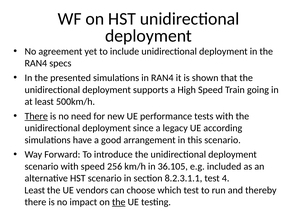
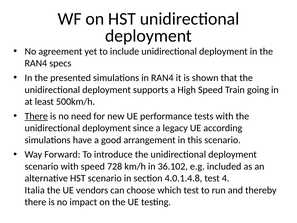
256: 256 -> 728
36.105: 36.105 -> 36.102
8.2.3.1.1: 8.2.3.1.1 -> 4.0.1.4.8
Least at (35, 190): Least -> Italia
the at (119, 202) underline: present -> none
